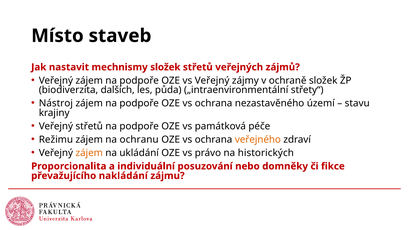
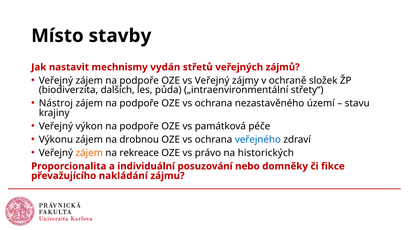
staveb: staveb -> stavby
mechnismy složek: složek -> vydán
Veřejný střetů: střetů -> výkon
Režimu: Režimu -> Výkonu
ochranu: ochranu -> drobnou
veřejného colour: orange -> blue
ukládání: ukládání -> rekreace
